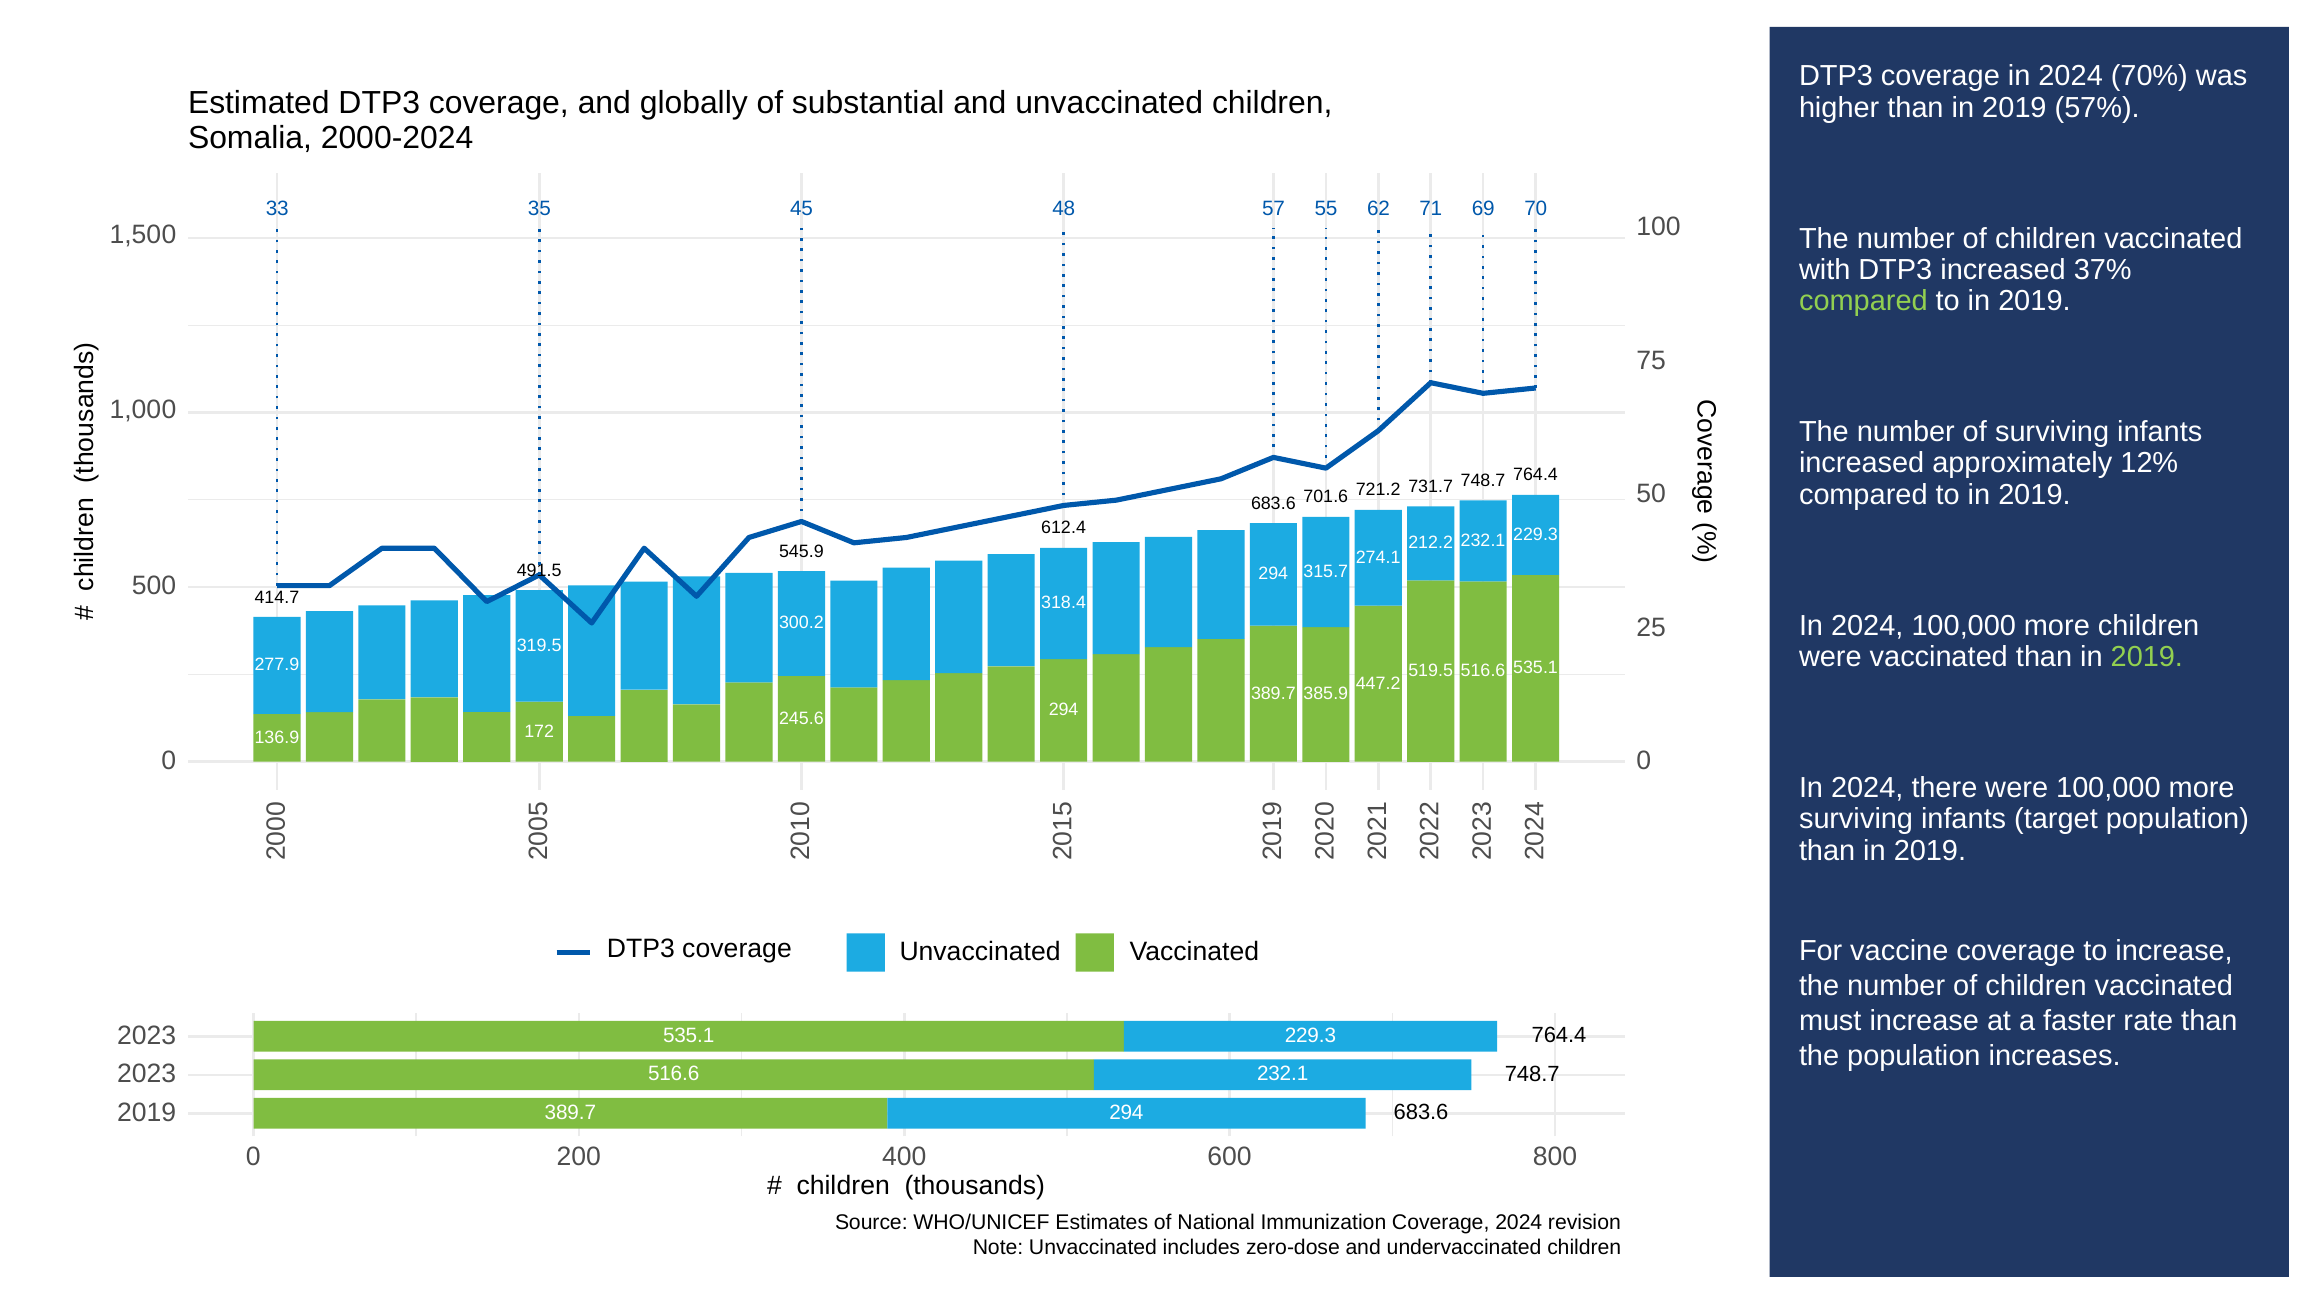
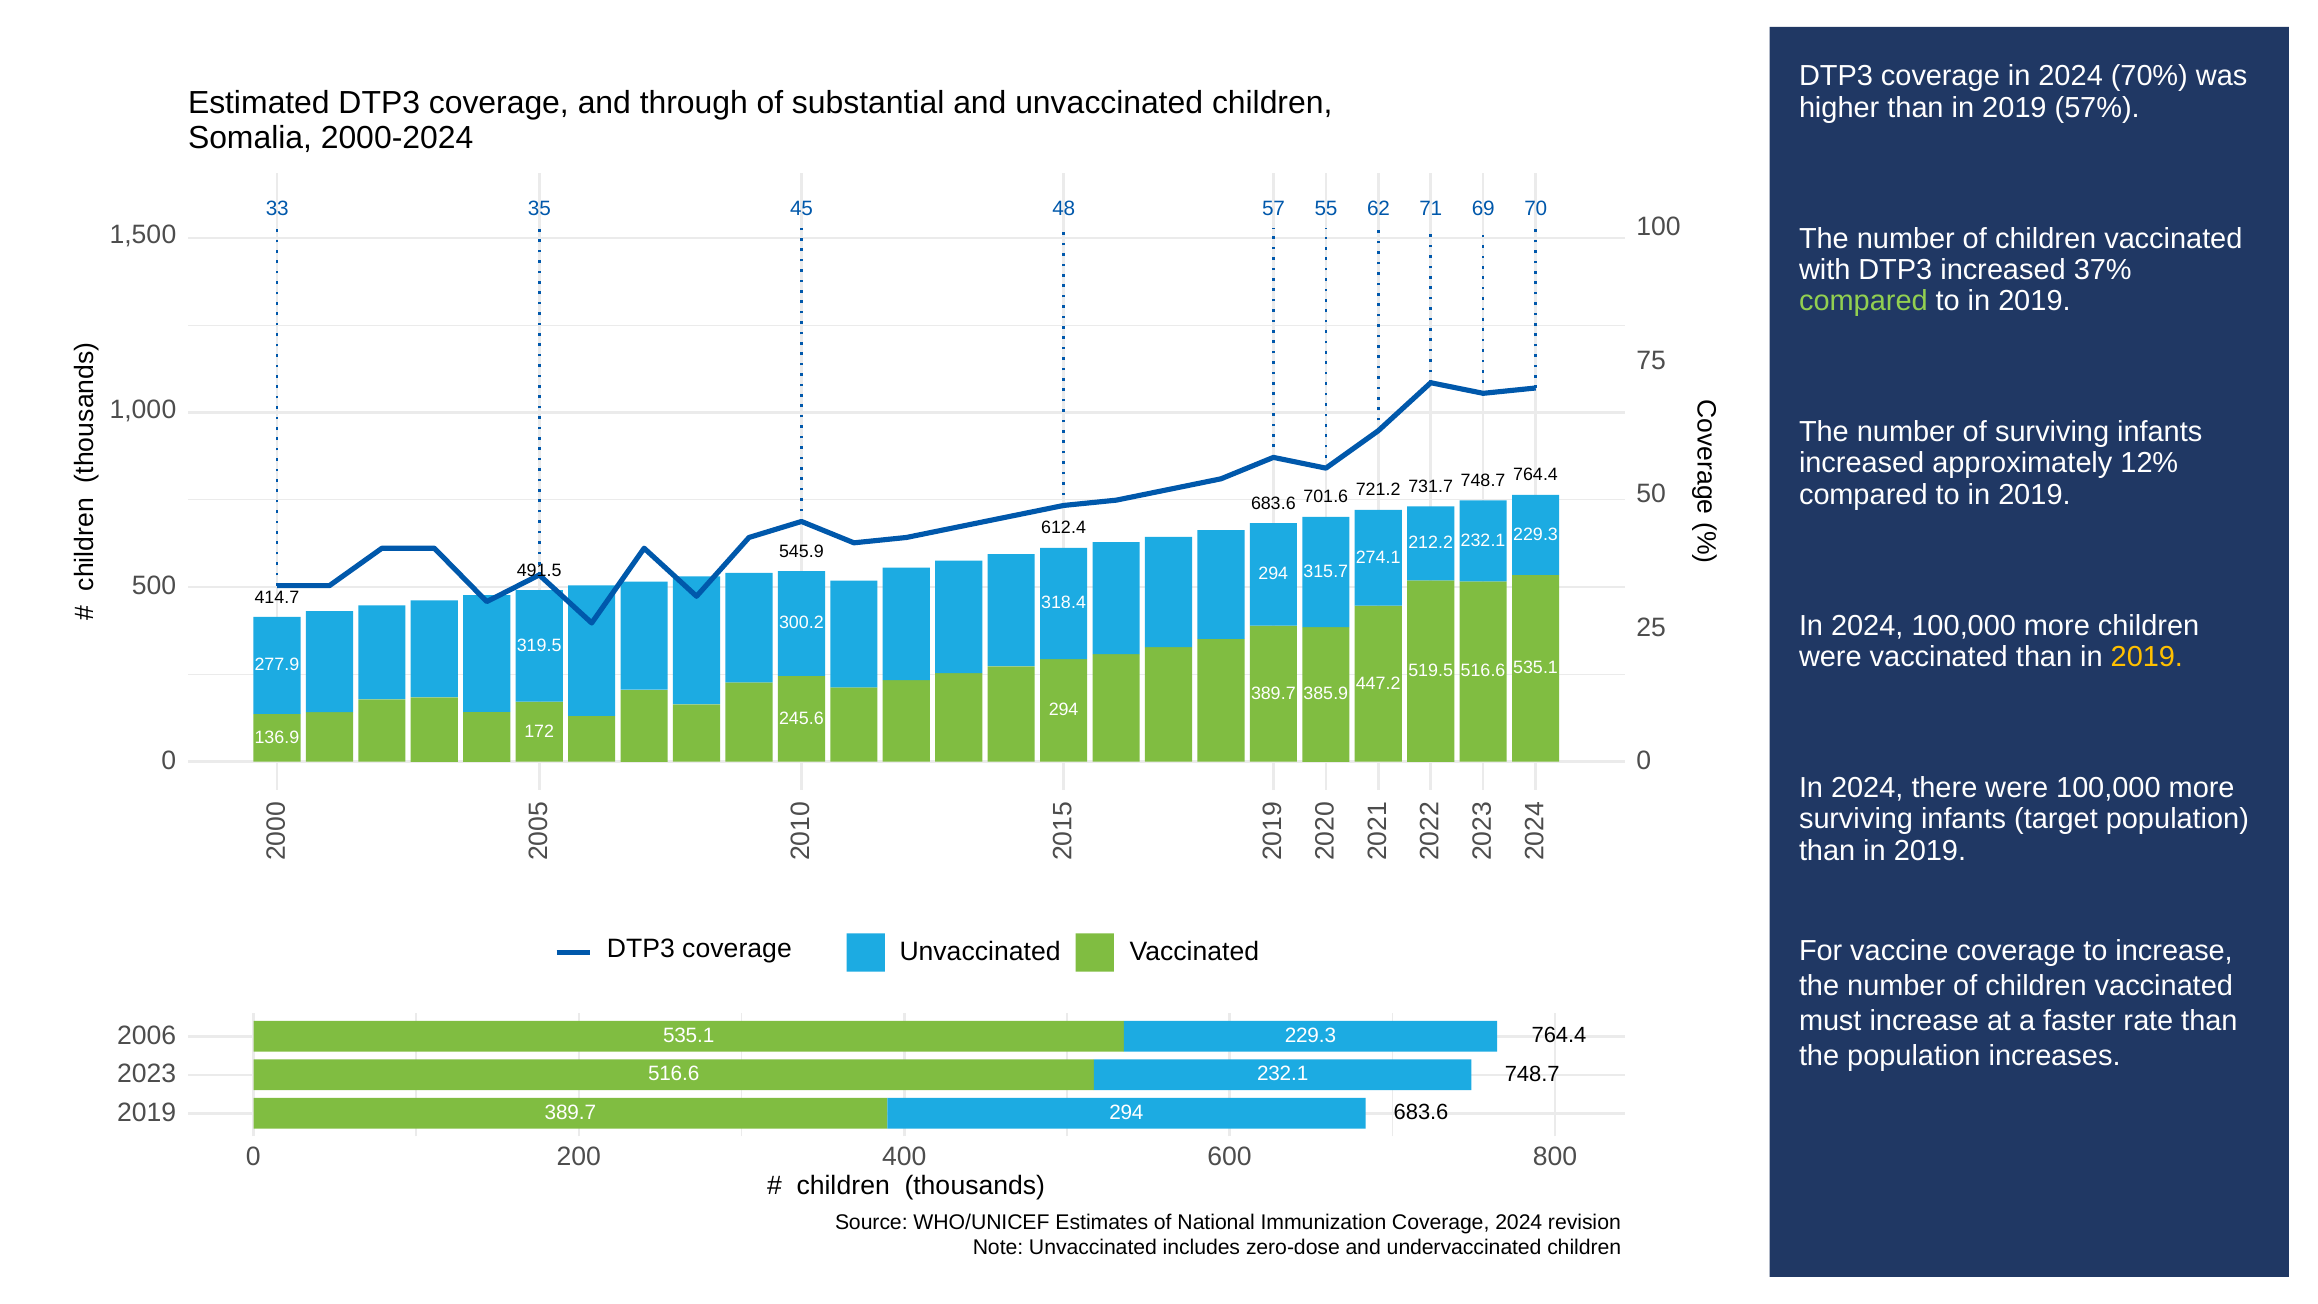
globally: globally -> through
2019 at (2147, 657) colour: light green -> yellow
2023 at (147, 1035): 2023 -> 2006
